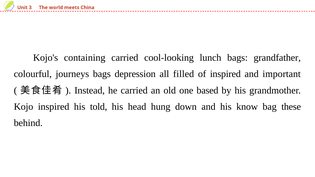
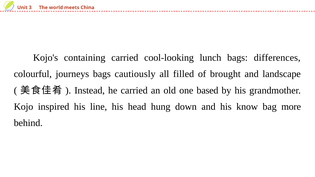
grandfather: grandfather -> differences
depression: depression -> cautiously
of inspired: inspired -> brought
important: important -> landscape
told: told -> line
these: these -> more
